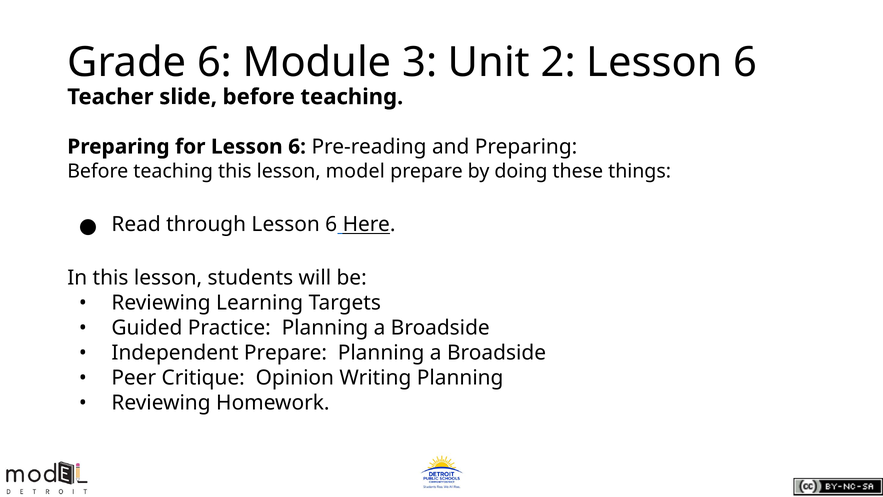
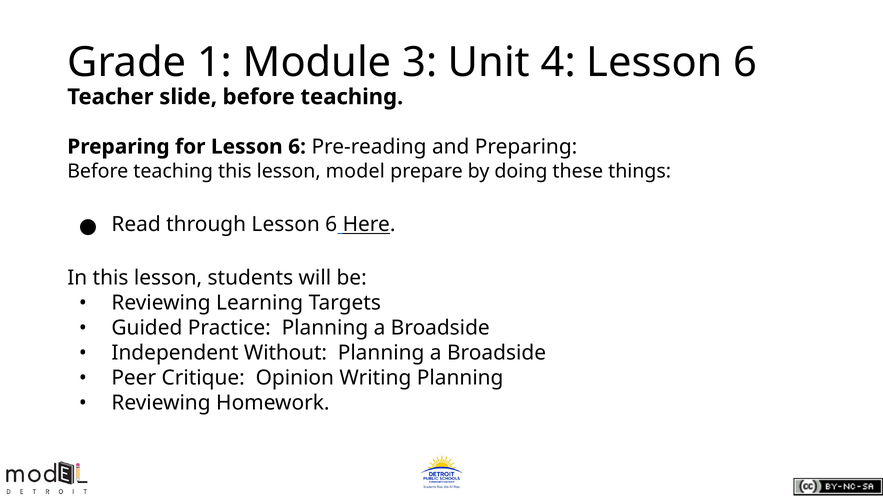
Grade 6: 6 -> 1
2: 2 -> 4
Independent Prepare: Prepare -> Without
